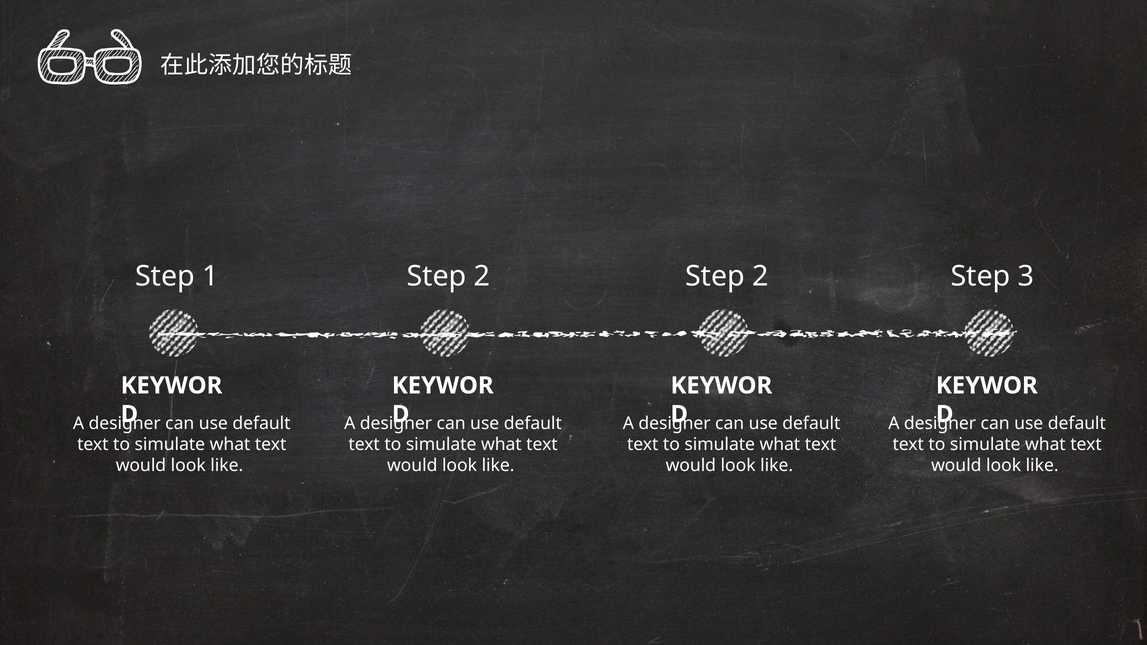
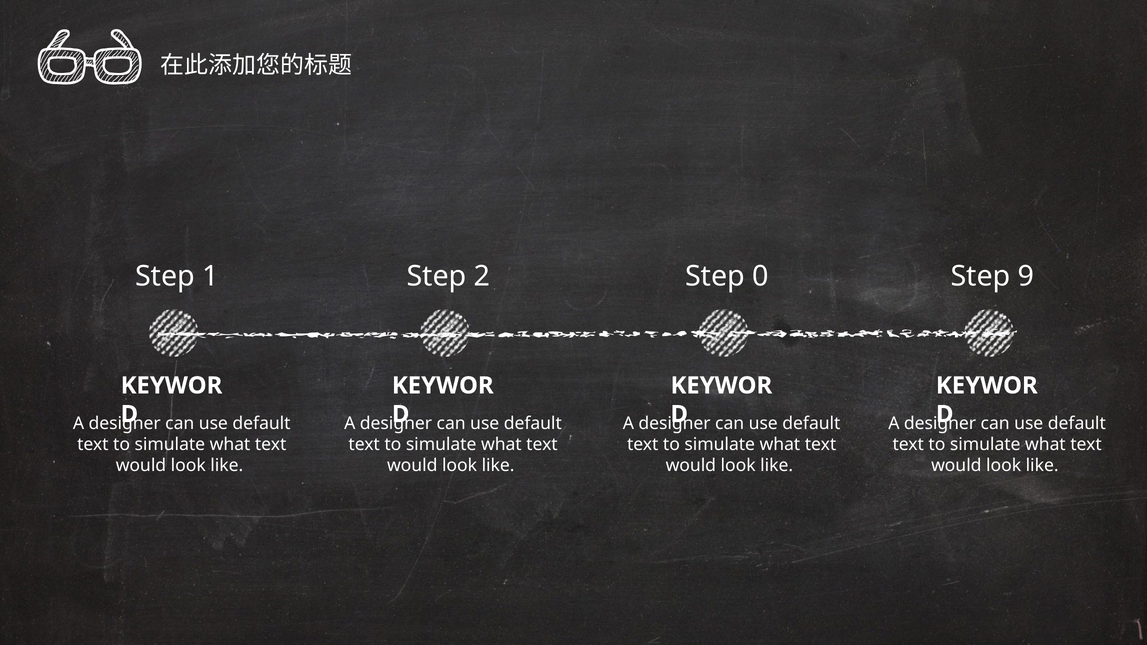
2 at (761, 277): 2 -> 0
3: 3 -> 9
